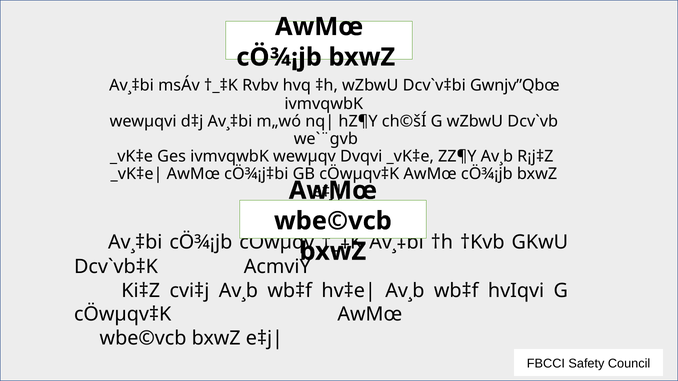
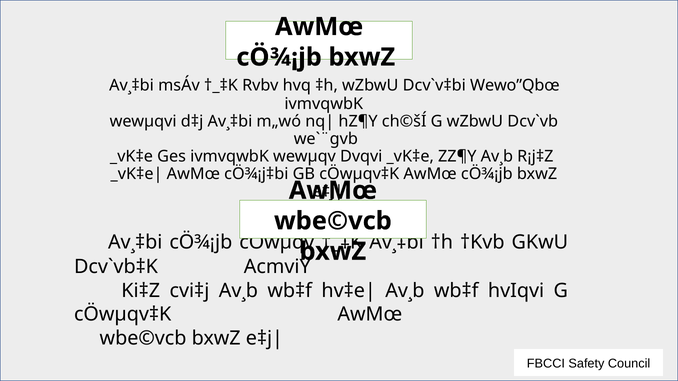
Gwnjv”Qbœ: Gwnjv”Qbœ -> Wewo”Qbœ
